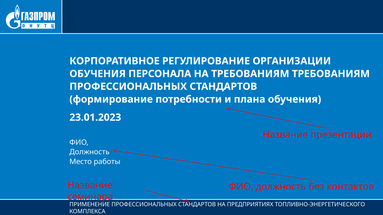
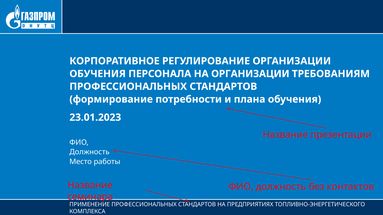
НА ТРЕБОВАНИЯМ: ТРЕБОВАНИЯМ -> ОРГАНИЗАЦИИ
